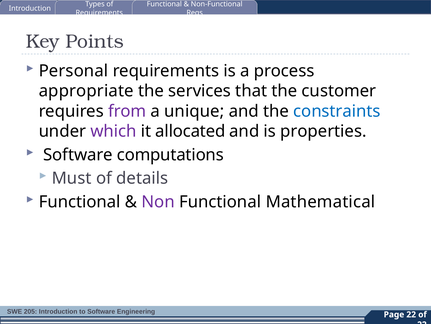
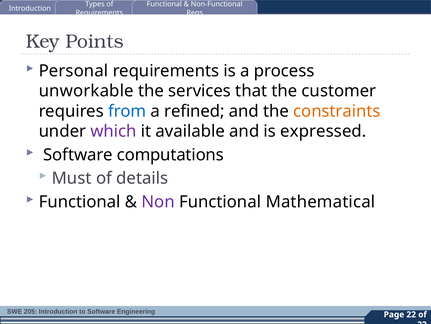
appropriate: appropriate -> unworkable
from colour: purple -> blue
unique: unique -> refined
constraints colour: blue -> orange
allocated: allocated -> available
properties: properties -> expressed
